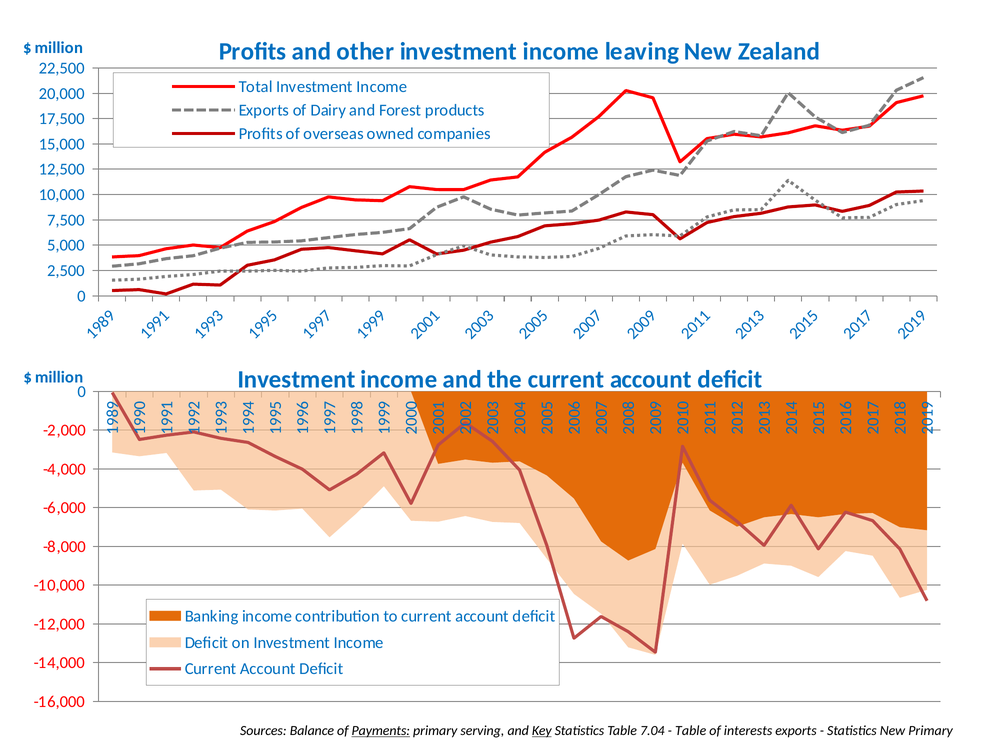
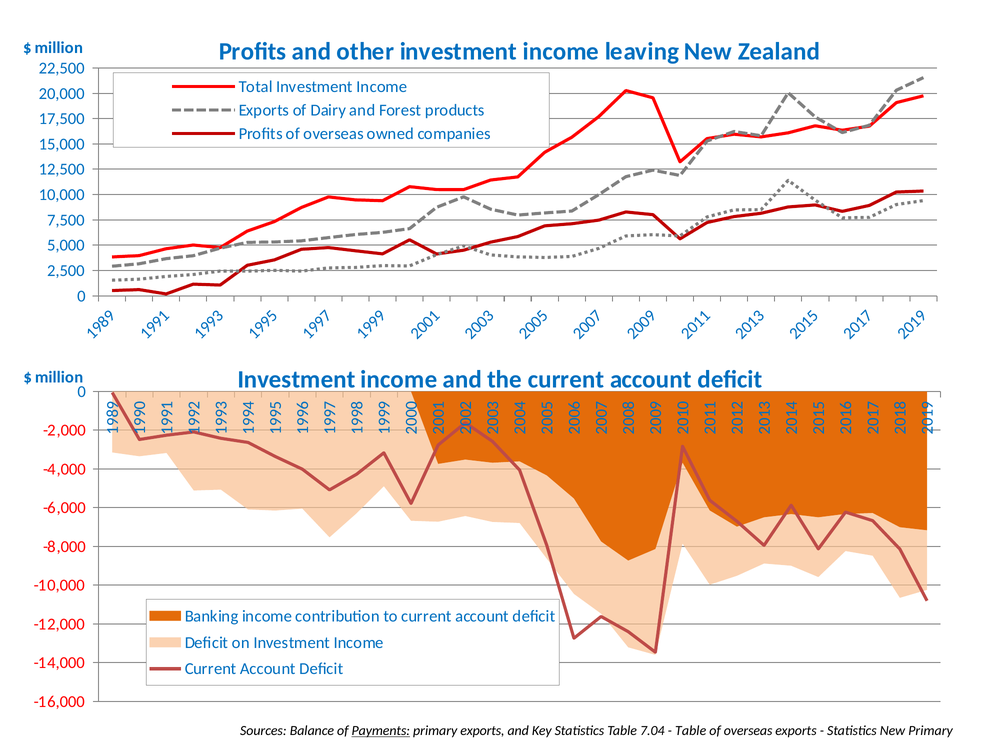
primary serving: serving -> exports
Key underline: present -> none
interests at (748, 731): interests -> overseas
